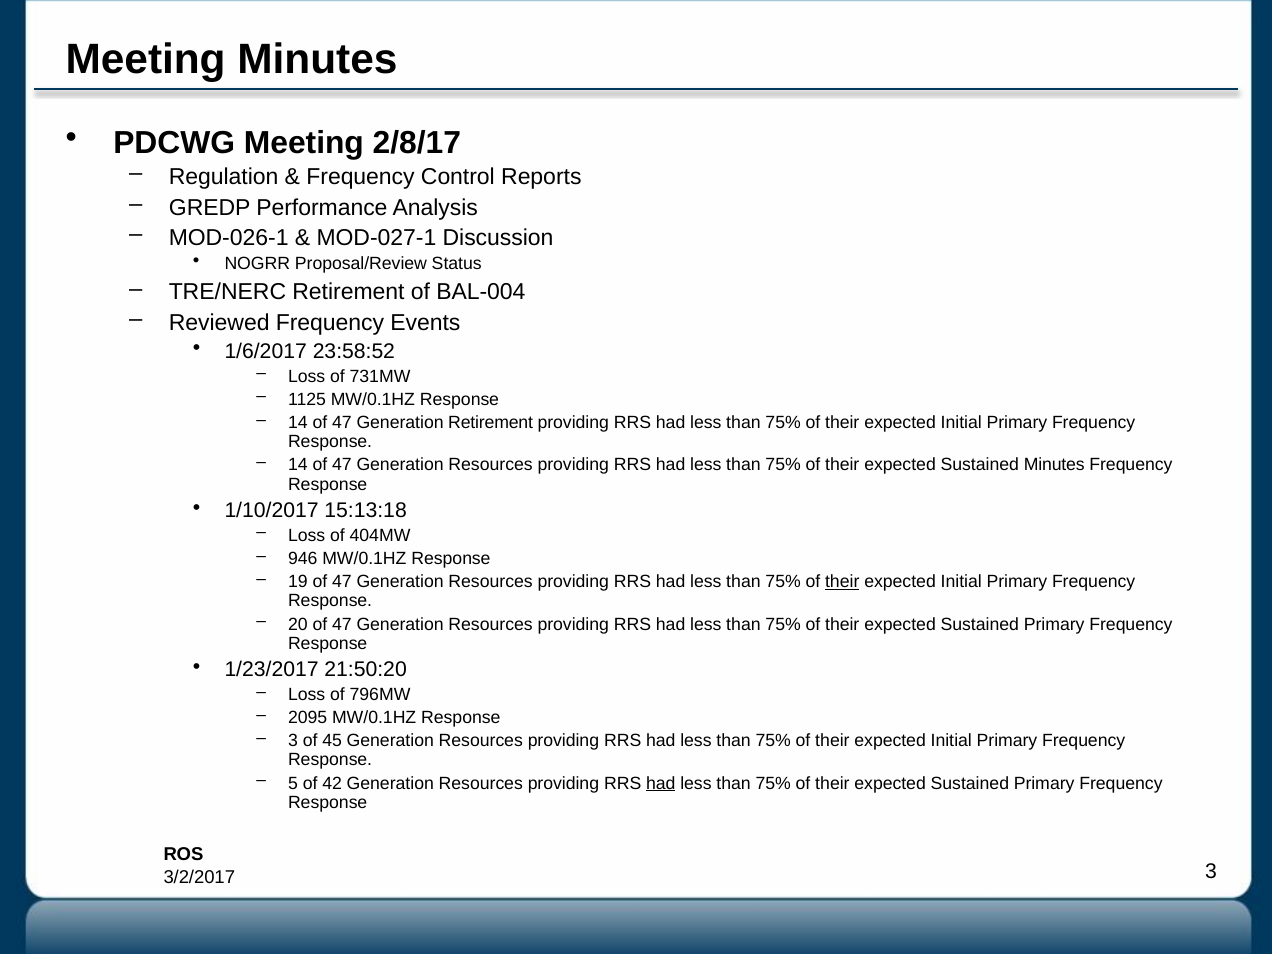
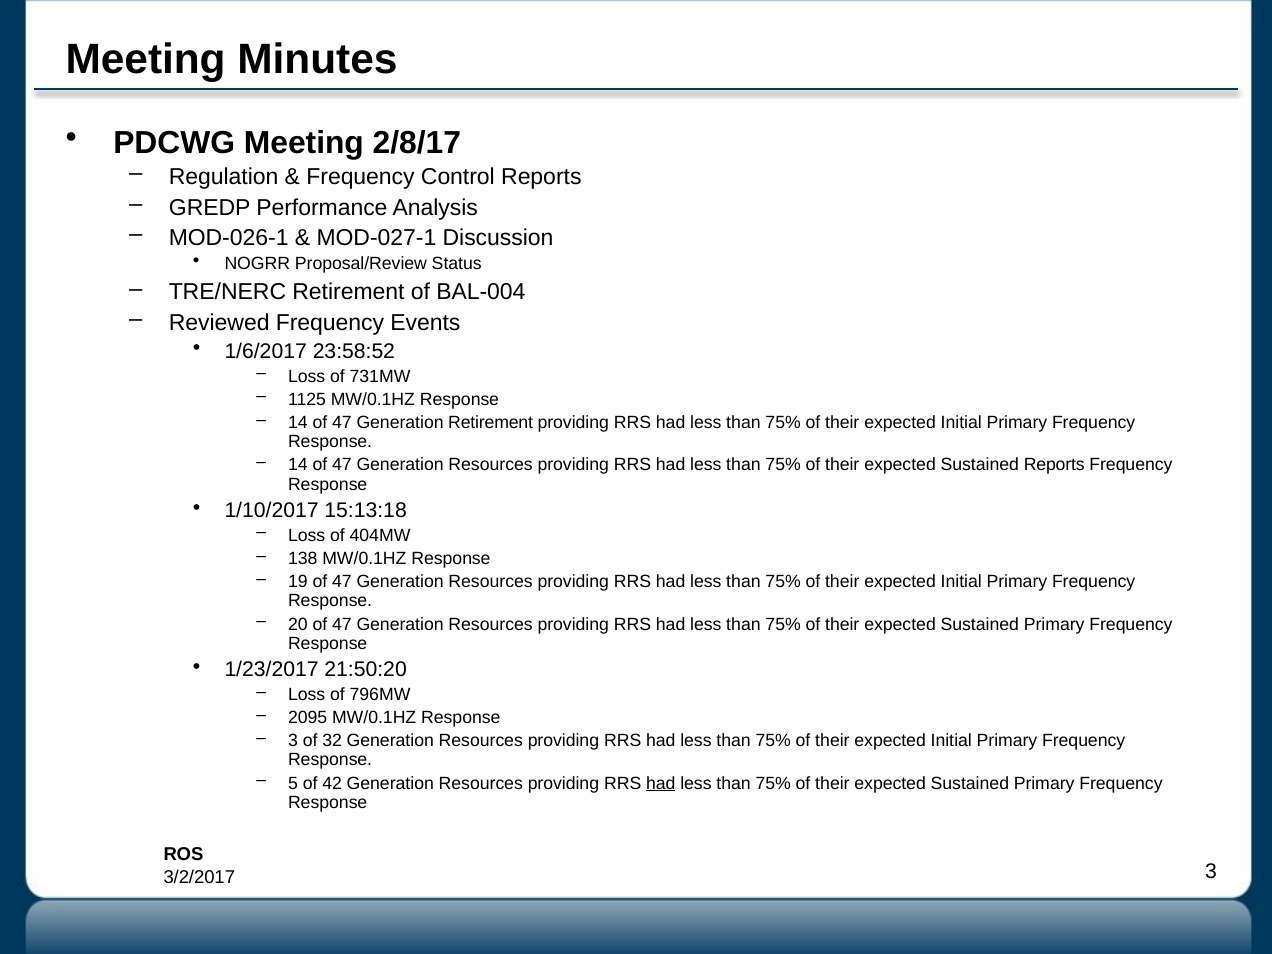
Sustained Minutes: Minutes -> Reports
946: 946 -> 138
their at (842, 582) underline: present -> none
45: 45 -> 32
